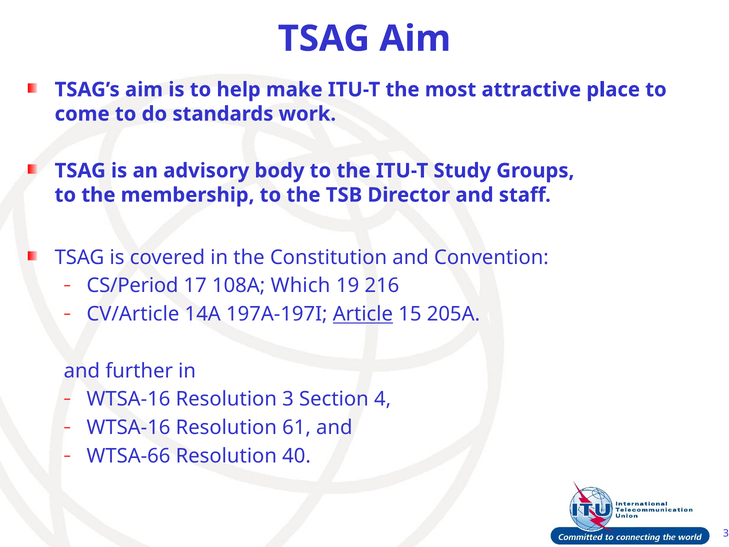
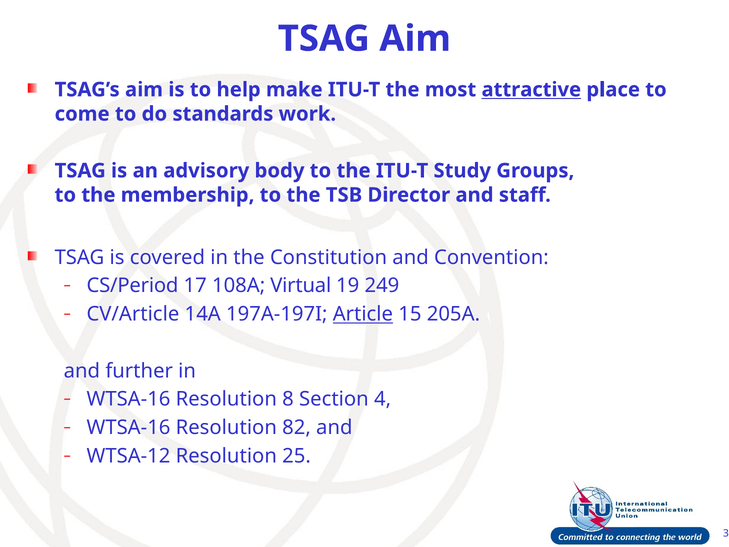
attractive underline: none -> present
Which: Which -> Virtual
216: 216 -> 249
Resolution 3: 3 -> 8
61: 61 -> 82
WTSA-66: WTSA-66 -> WTSA-12
40: 40 -> 25
